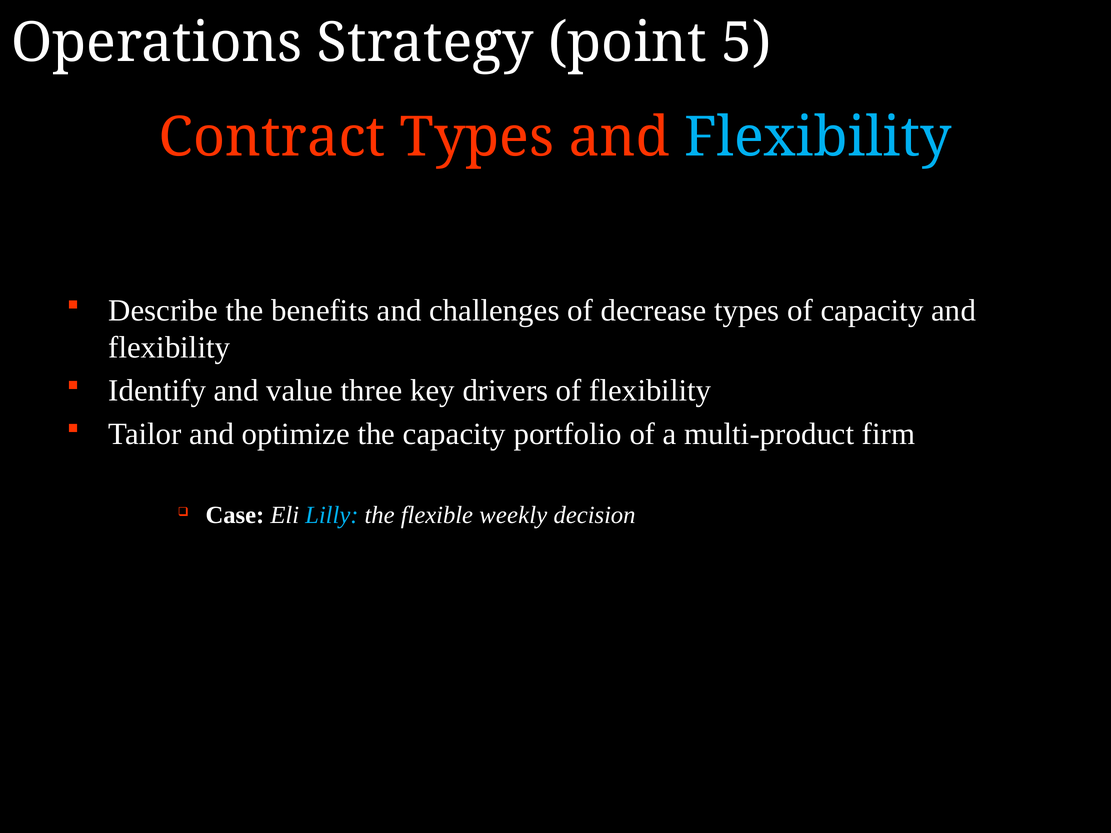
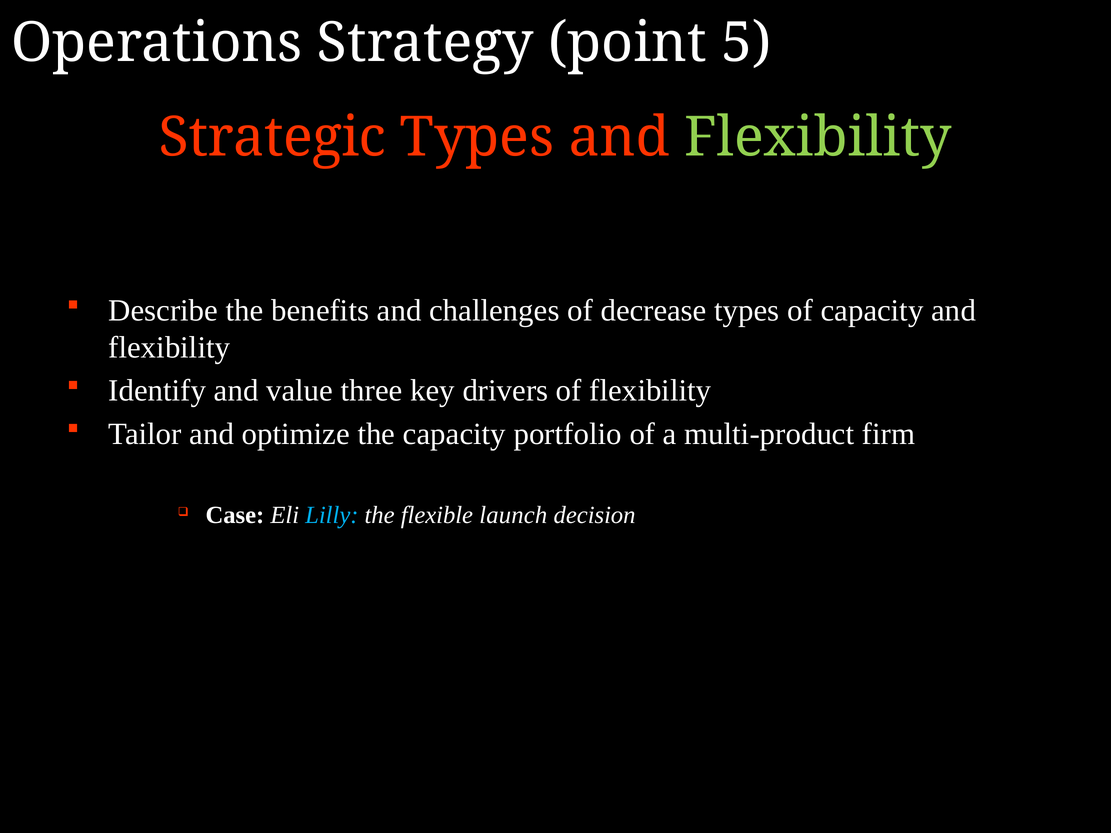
Contract: Contract -> Strategic
Flexibility at (818, 137) colour: light blue -> light green
weekly: weekly -> launch
